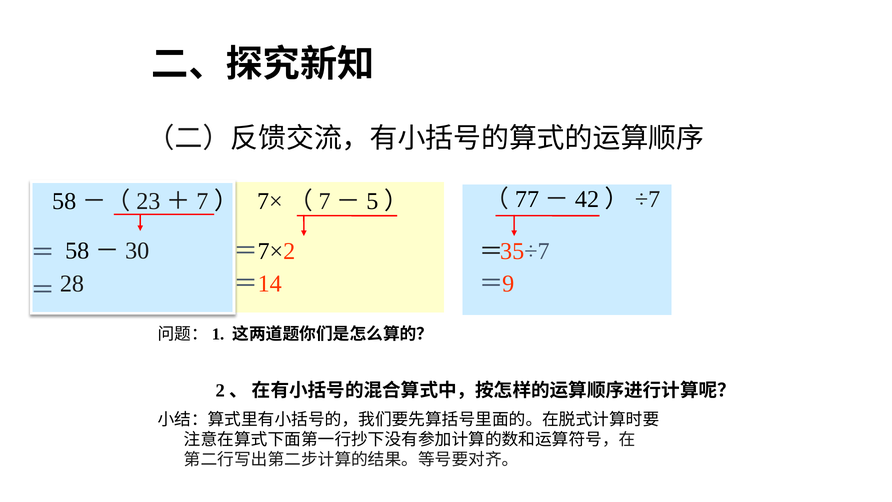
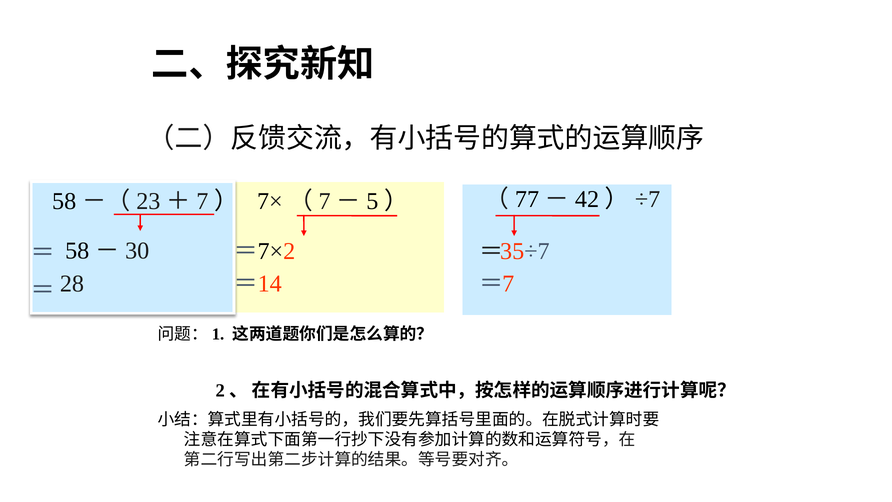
9: 9 -> 7
